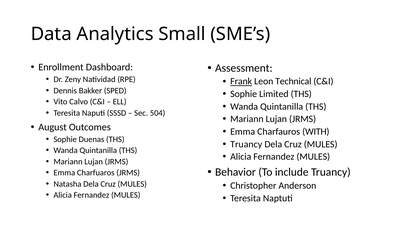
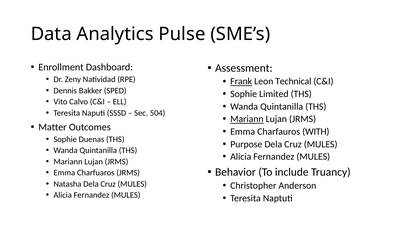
Small: Small -> Pulse
Mariann at (247, 119) underline: none -> present
August: August -> Matter
Truancy at (246, 144): Truancy -> Purpose
